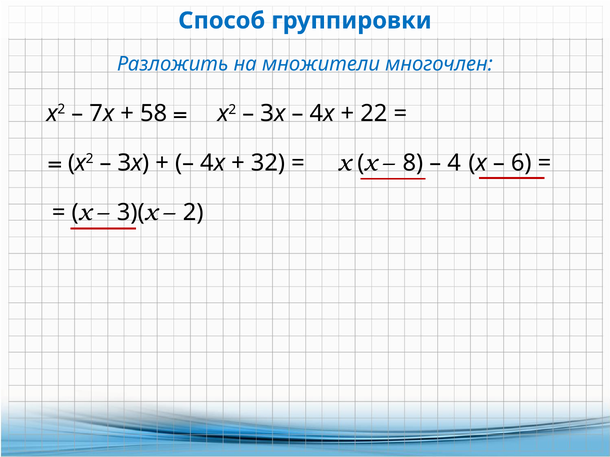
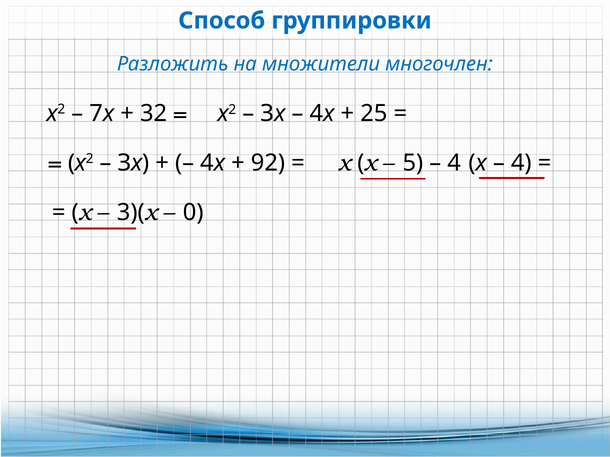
58: 58 -> 32
22: 22 -> 25
32: 32 -> 92
8: 8 -> 5
6 at (521, 163): 6 -> 4
2: 2 -> 0
